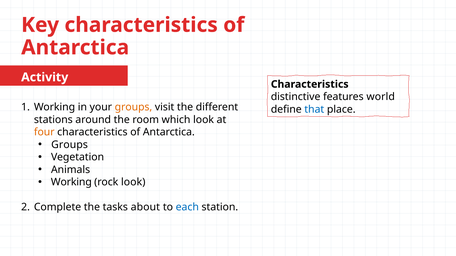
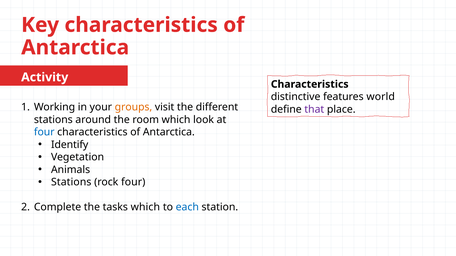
that colour: blue -> purple
four at (44, 132) colour: orange -> blue
Groups at (70, 145): Groups -> Identify
Working at (71, 183): Working -> Stations
rock look: look -> four
tasks about: about -> which
